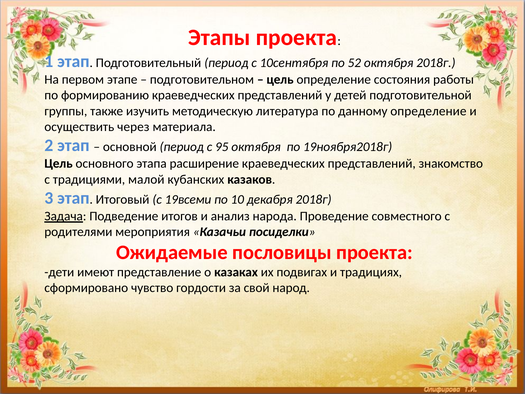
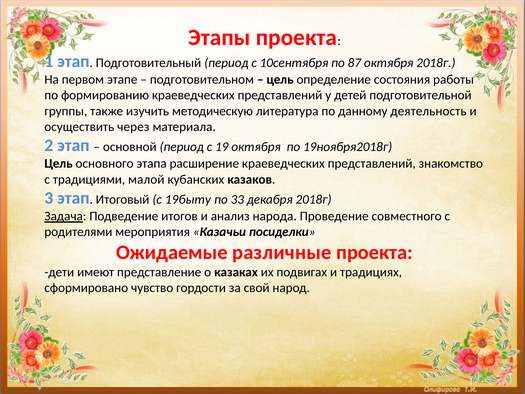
52: 52 -> 87
данному определение: определение -> деятельность
95: 95 -> 19
19всеми: 19всеми -> 19быту
10: 10 -> 33
пословицы: пословицы -> различные
